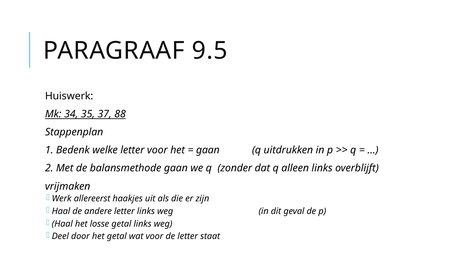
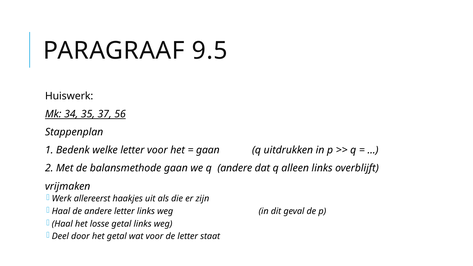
88: 88 -> 56
q zonder: zonder -> andere
